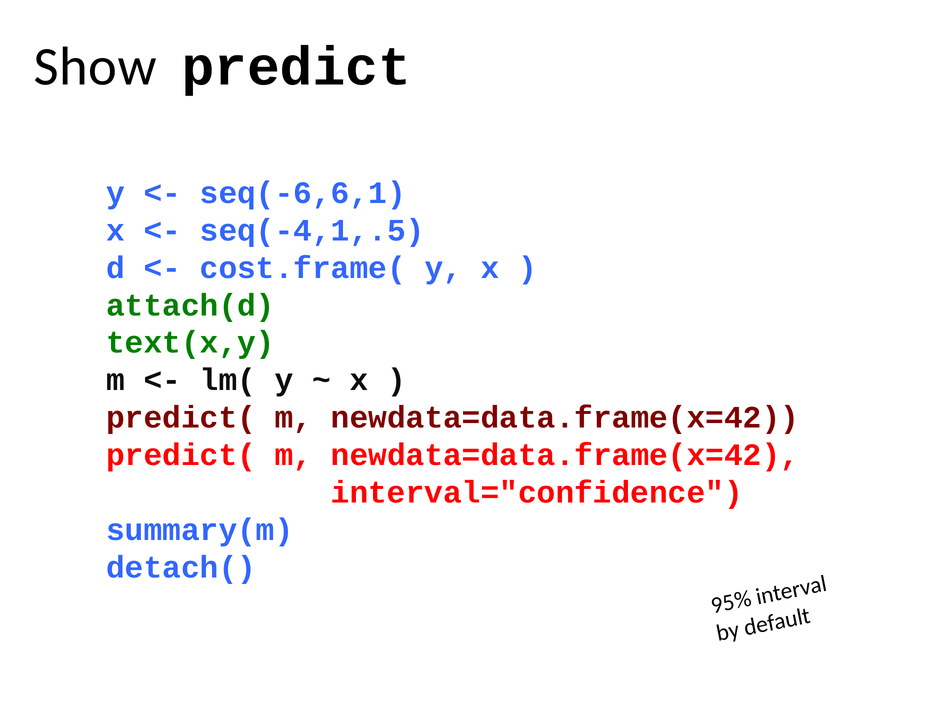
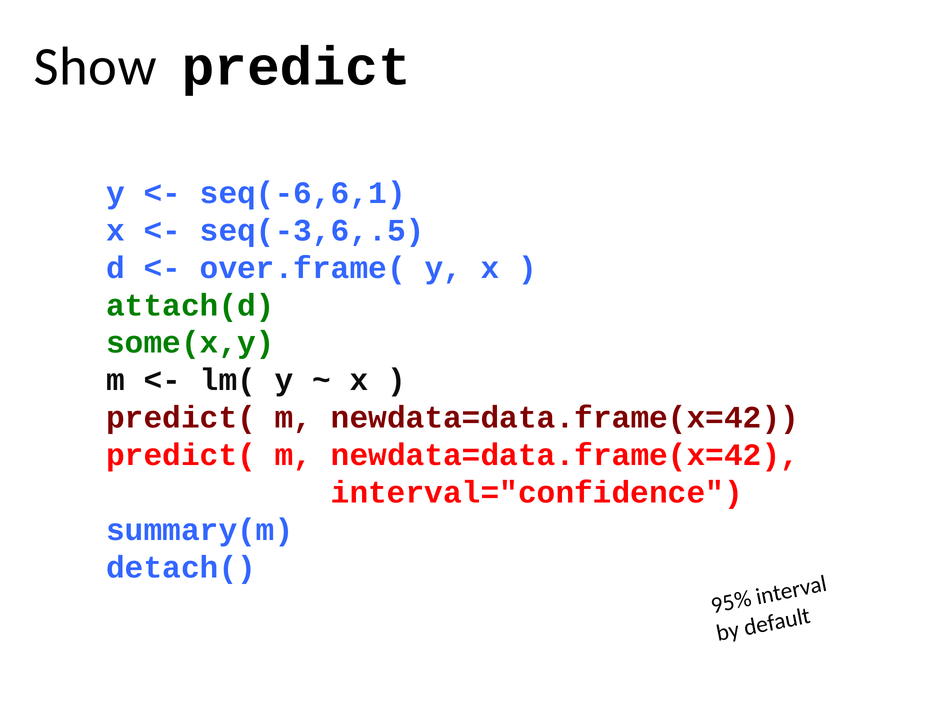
seq(-4,1,.5: seq(-4,1,.5 -> seq(-3,6,.5
cost.frame(: cost.frame( -> over.frame(
text(x,y: text(x,y -> some(x,y
